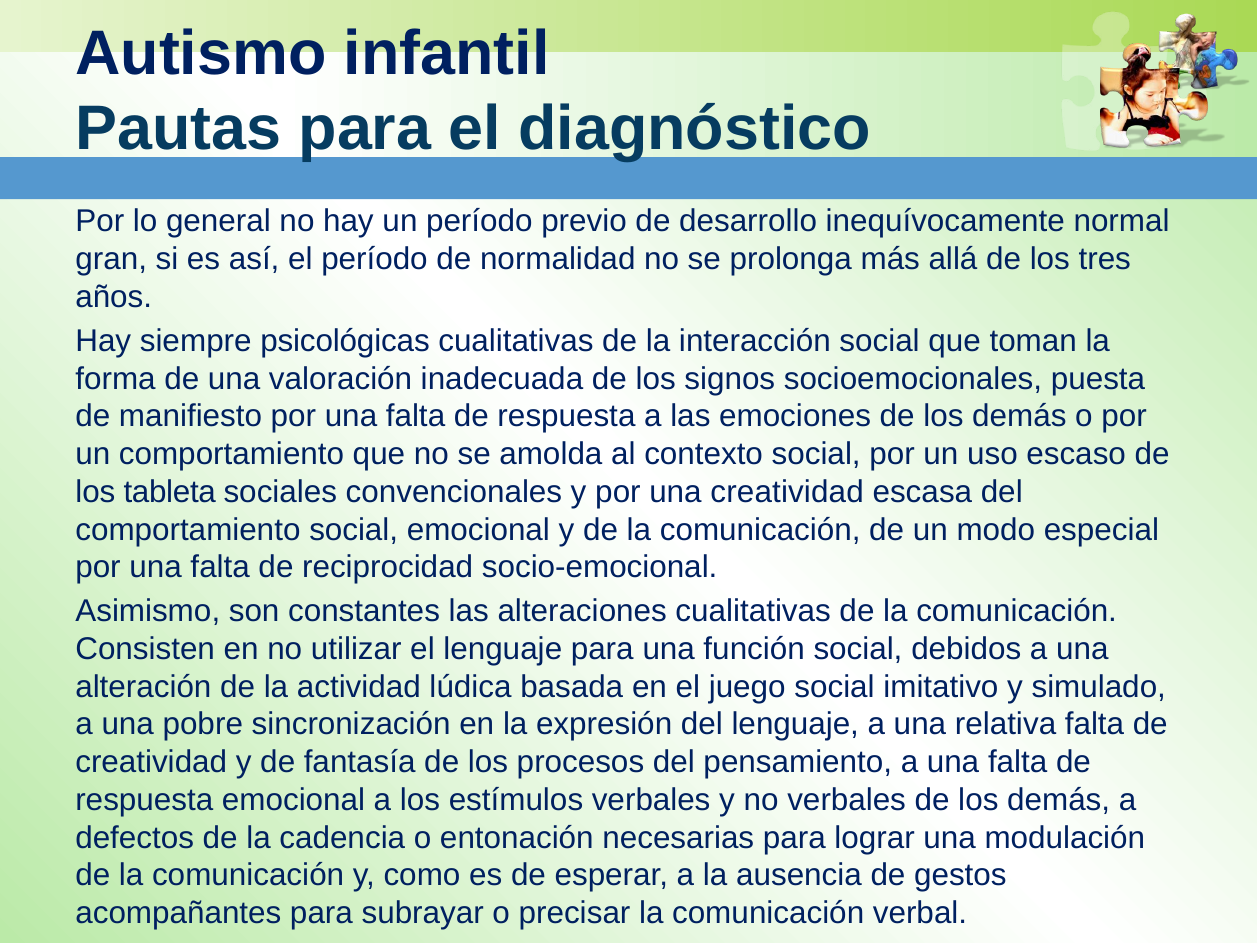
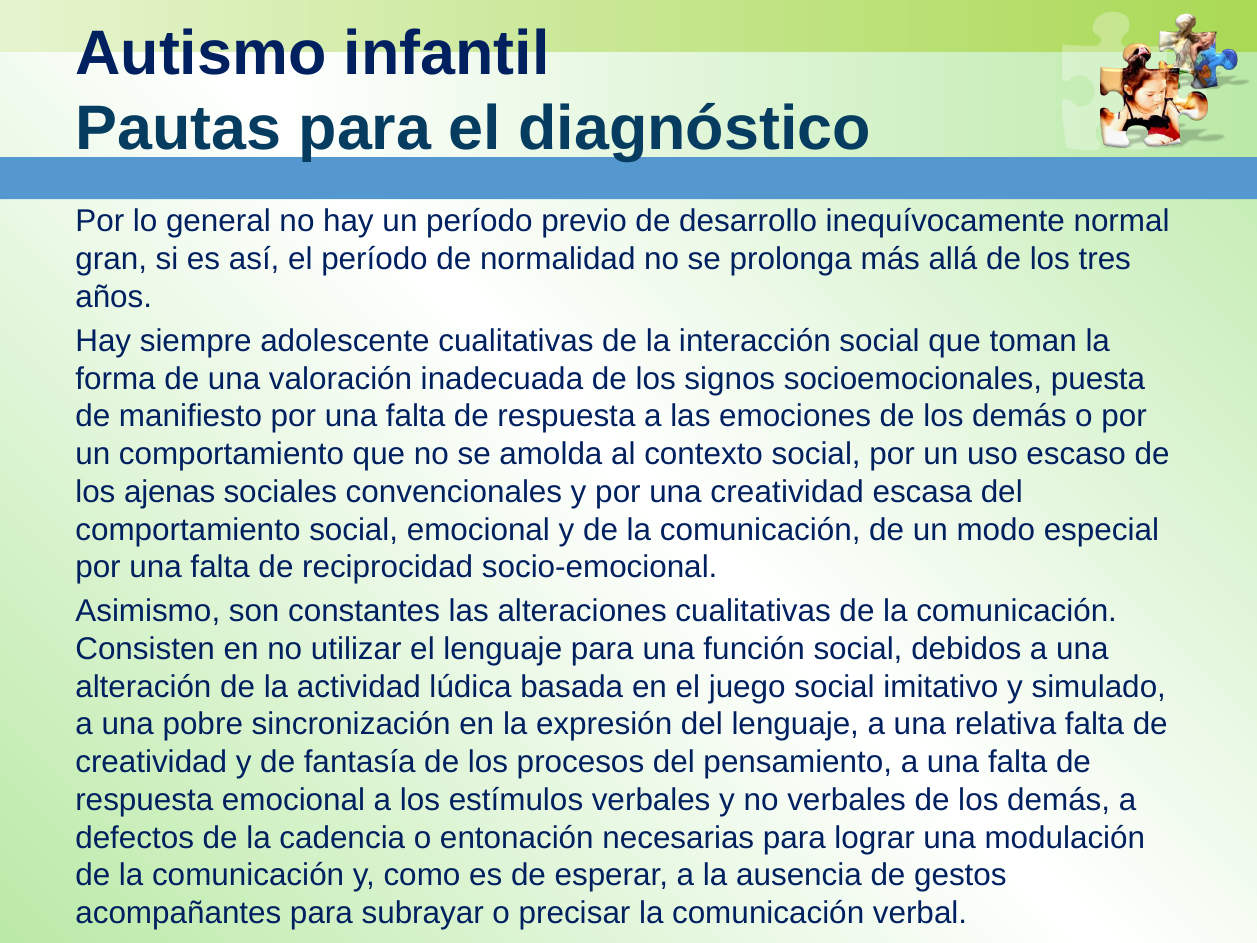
psicológicas: psicológicas -> adolescente
tableta: tableta -> ajenas
